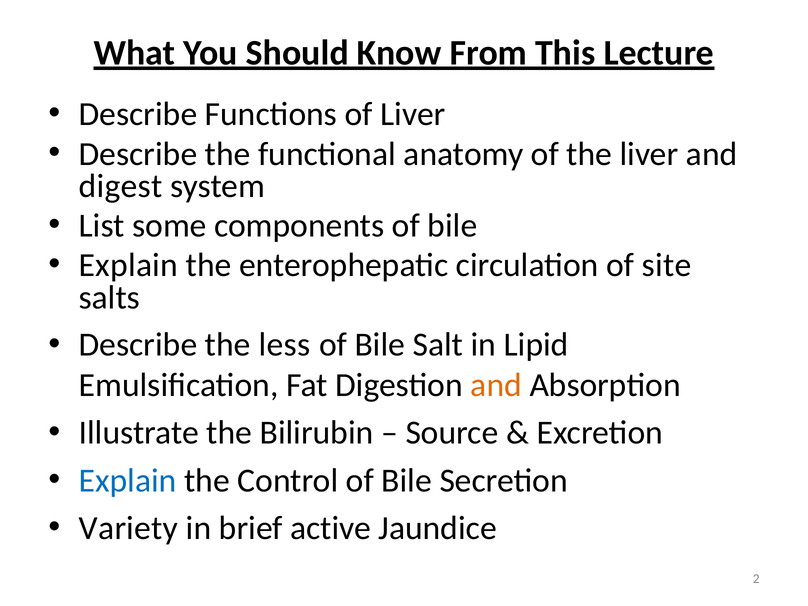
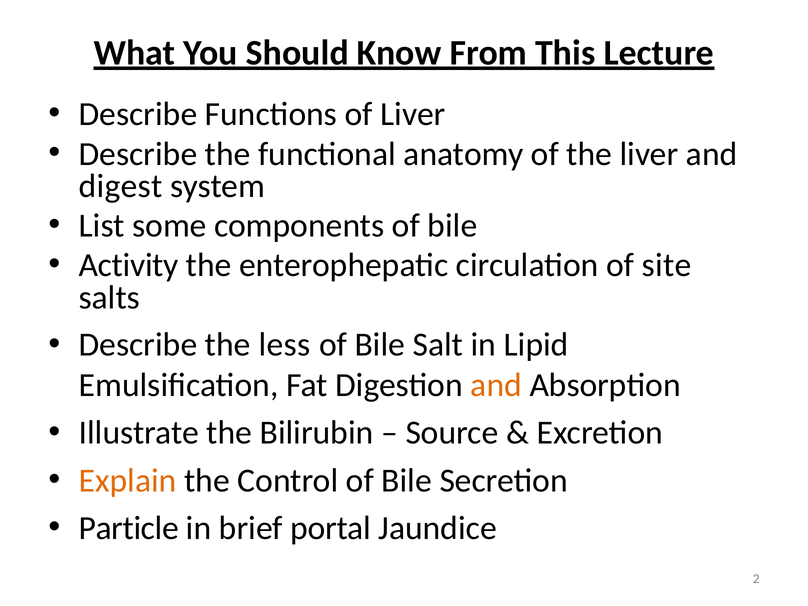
Explain at (128, 265): Explain -> Activity
Explain at (128, 480) colour: blue -> orange
Variety: Variety -> Particle
active: active -> portal
